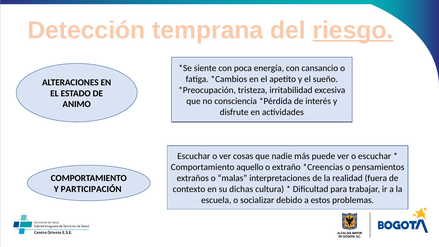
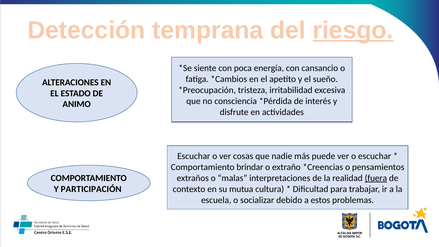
aquello: aquello -> brindar
fuera underline: none -> present
dichas: dichas -> mutua
